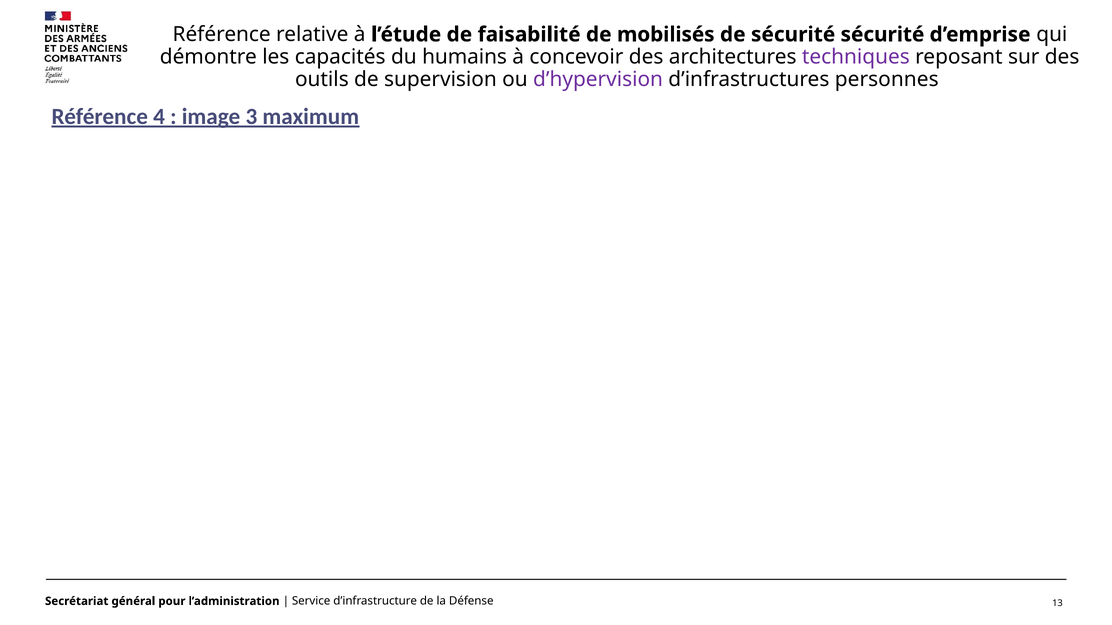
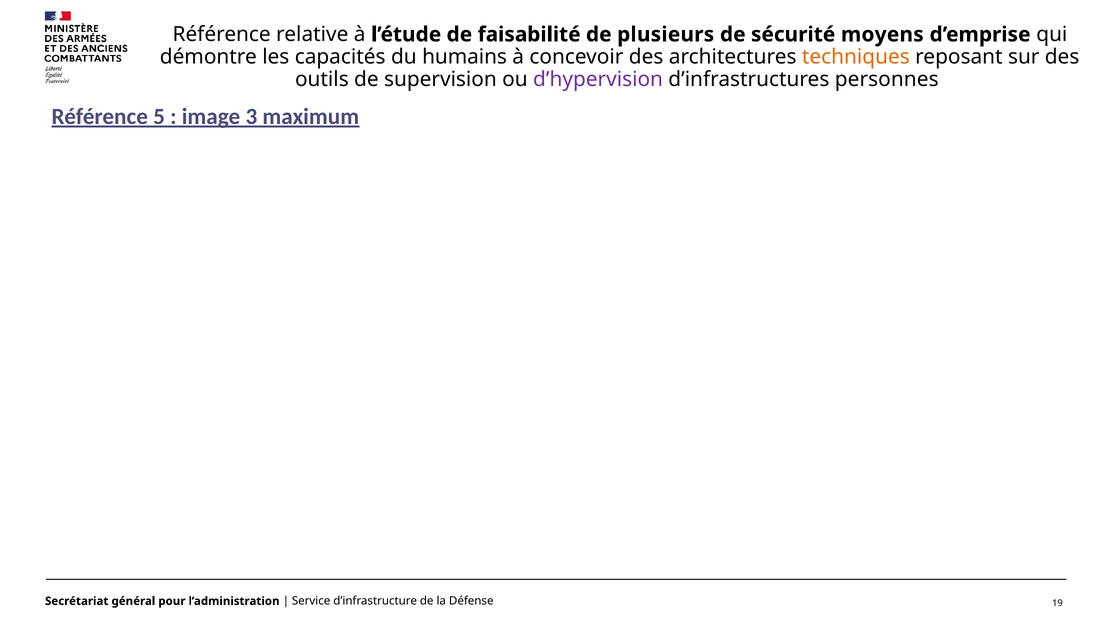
mobilisés: mobilisés -> plusieurs
sécurité sécurité: sécurité -> moyens
techniques colour: purple -> orange
4: 4 -> 5
13: 13 -> 19
